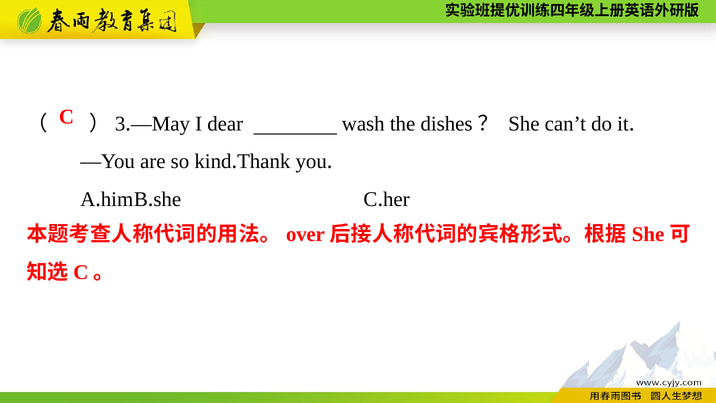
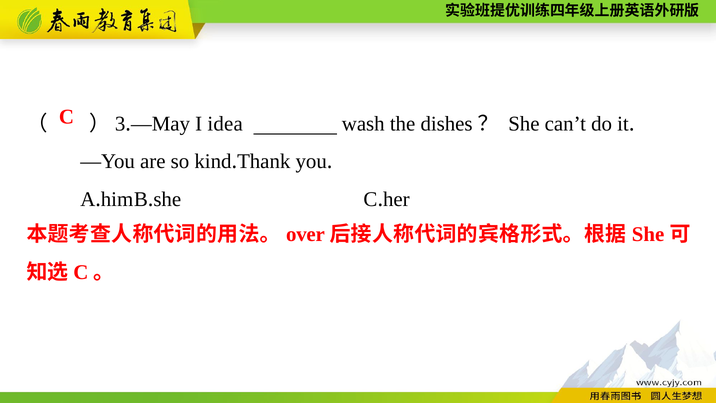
dear: dear -> idea
